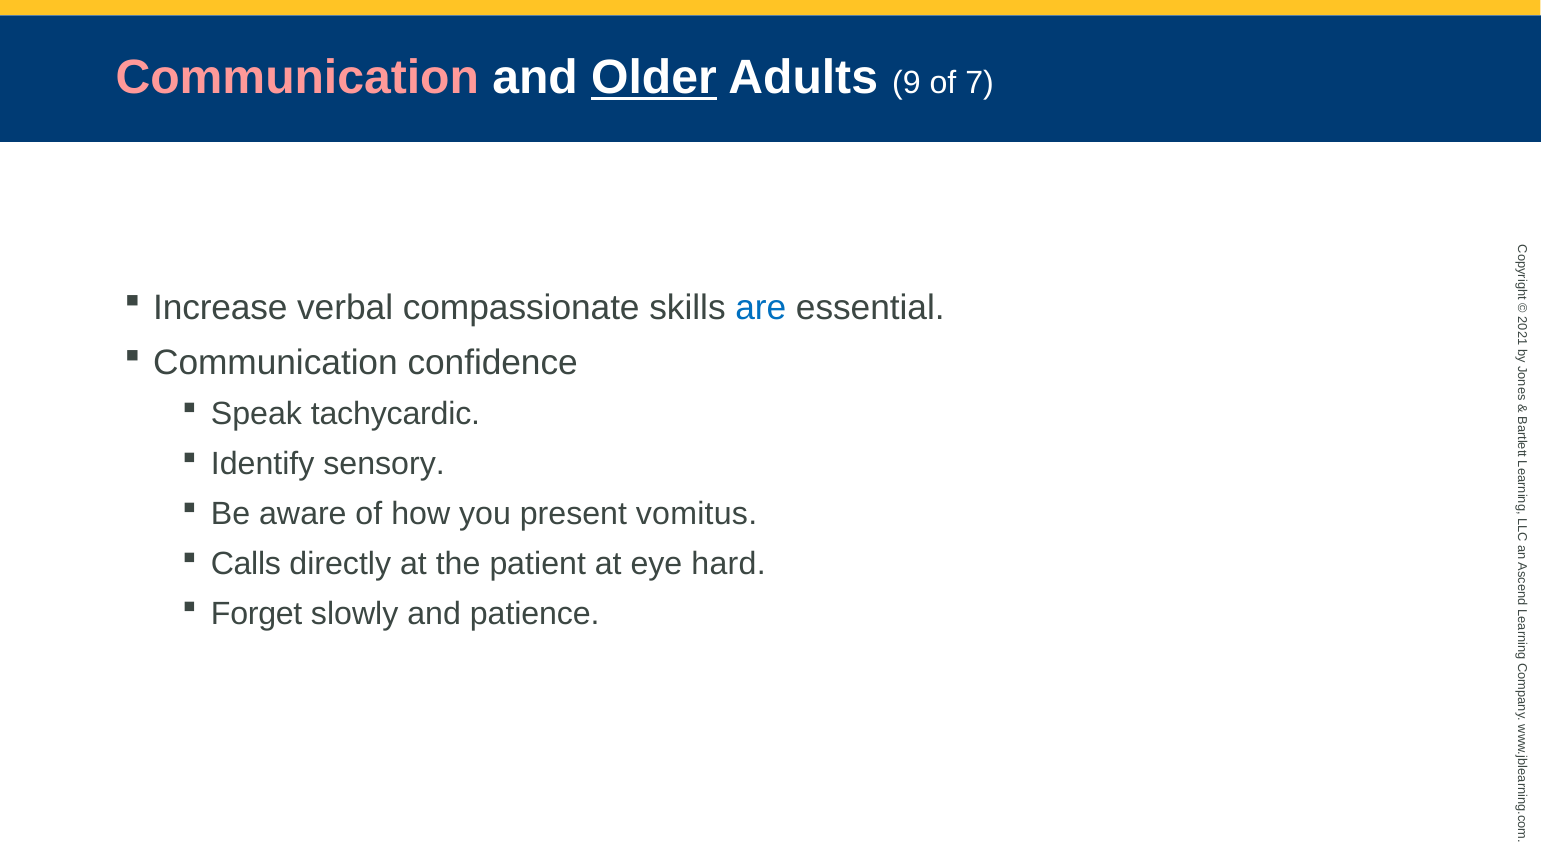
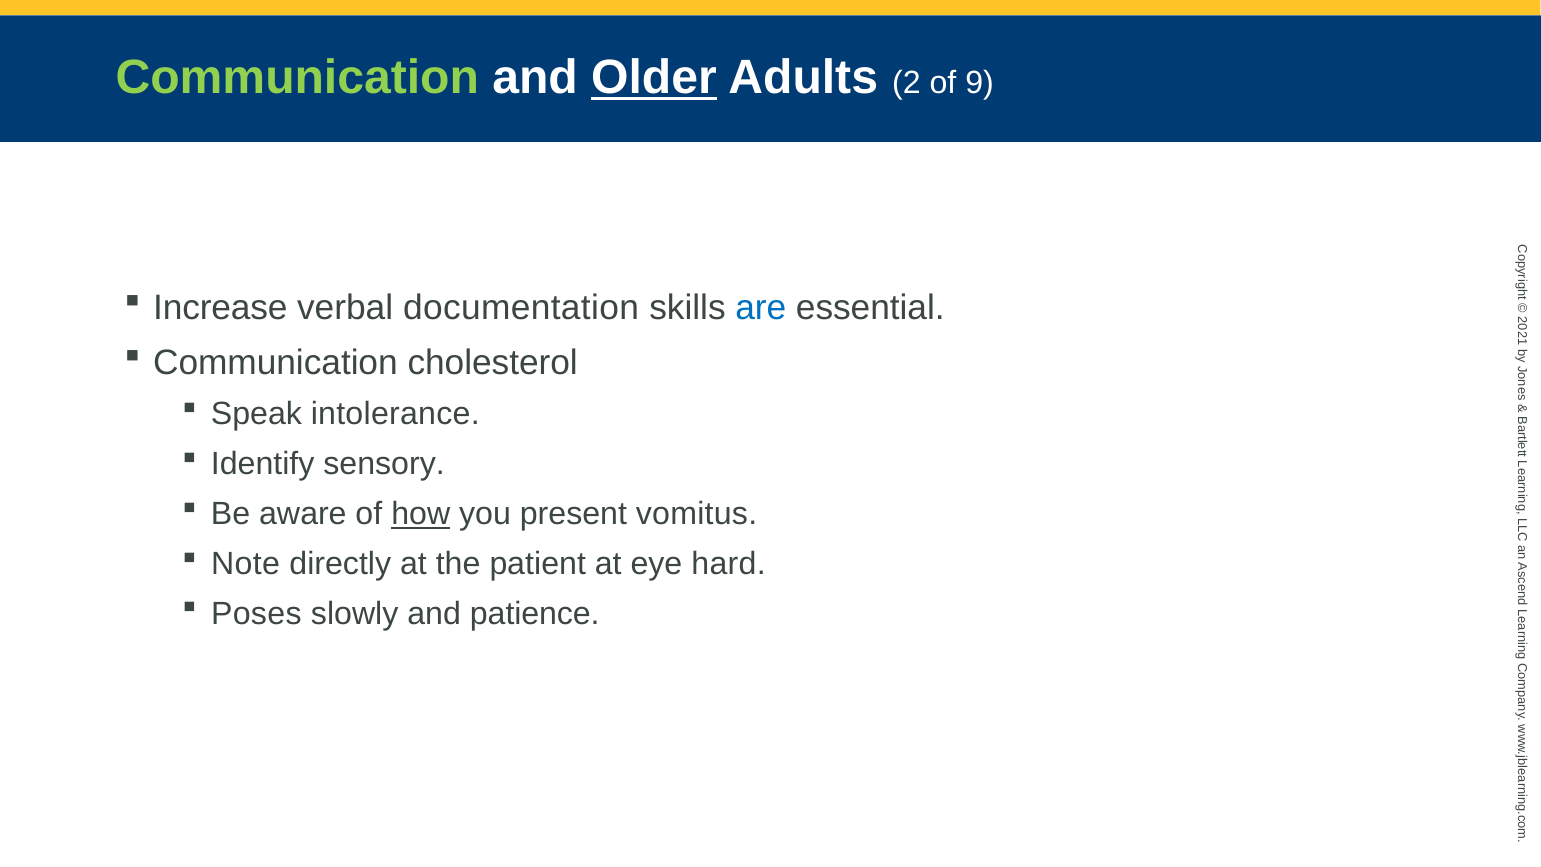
Communication at (297, 77) colour: pink -> light green
Adults 9: 9 -> 2
7: 7 -> 9
compassionate: compassionate -> documentation
confidence: confidence -> cholesterol
tachycardic: tachycardic -> intolerance
how underline: none -> present
Calls: Calls -> Note
Forget: Forget -> Poses
